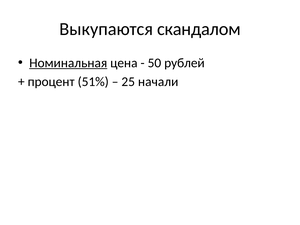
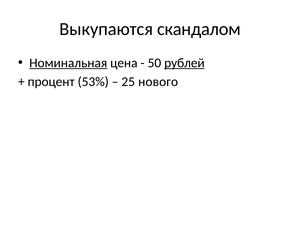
рублей underline: none -> present
51%: 51% -> 53%
начали: начали -> нового
